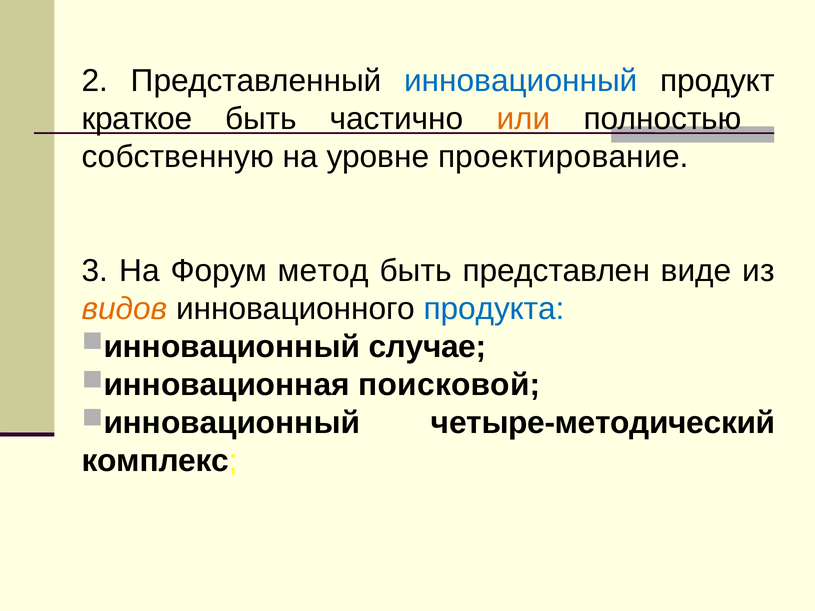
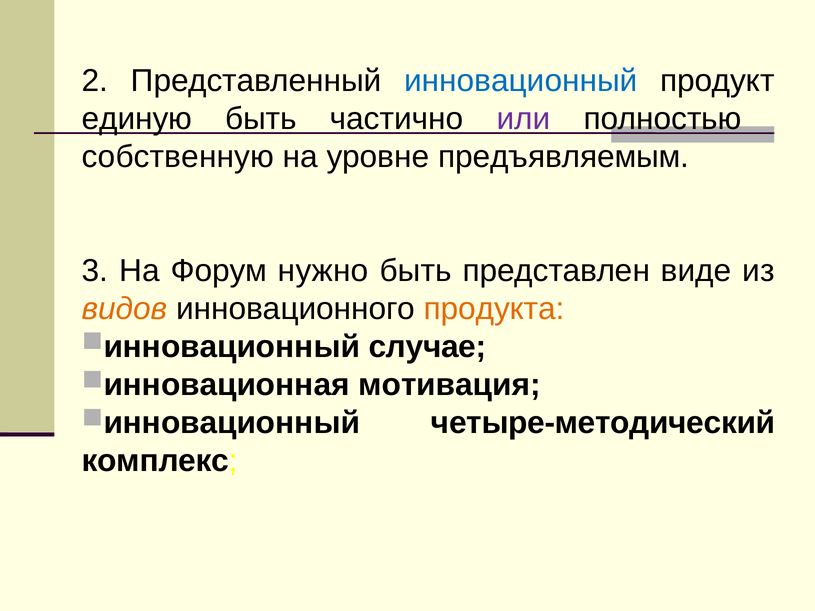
краткое: краткое -> единую
или colour: orange -> purple
проектирование: проектирование -> предъявляемым
метод: метод -> нужно
продукта colour: blue -> orange
поисковой: поисковой -> мотивация
